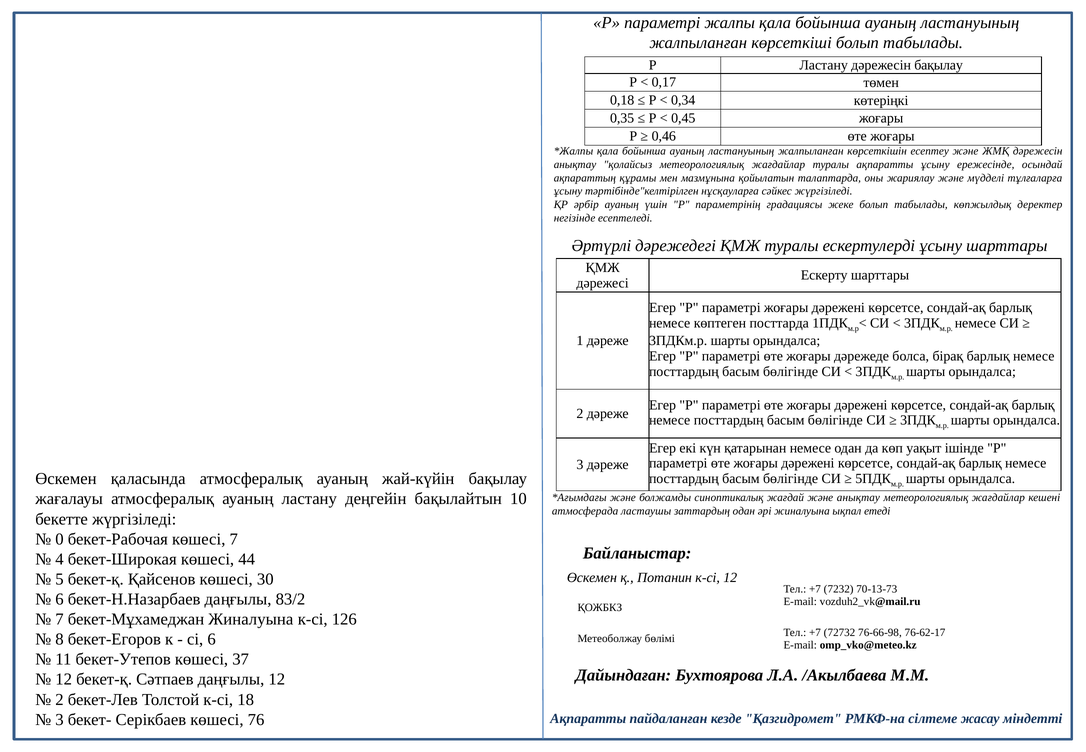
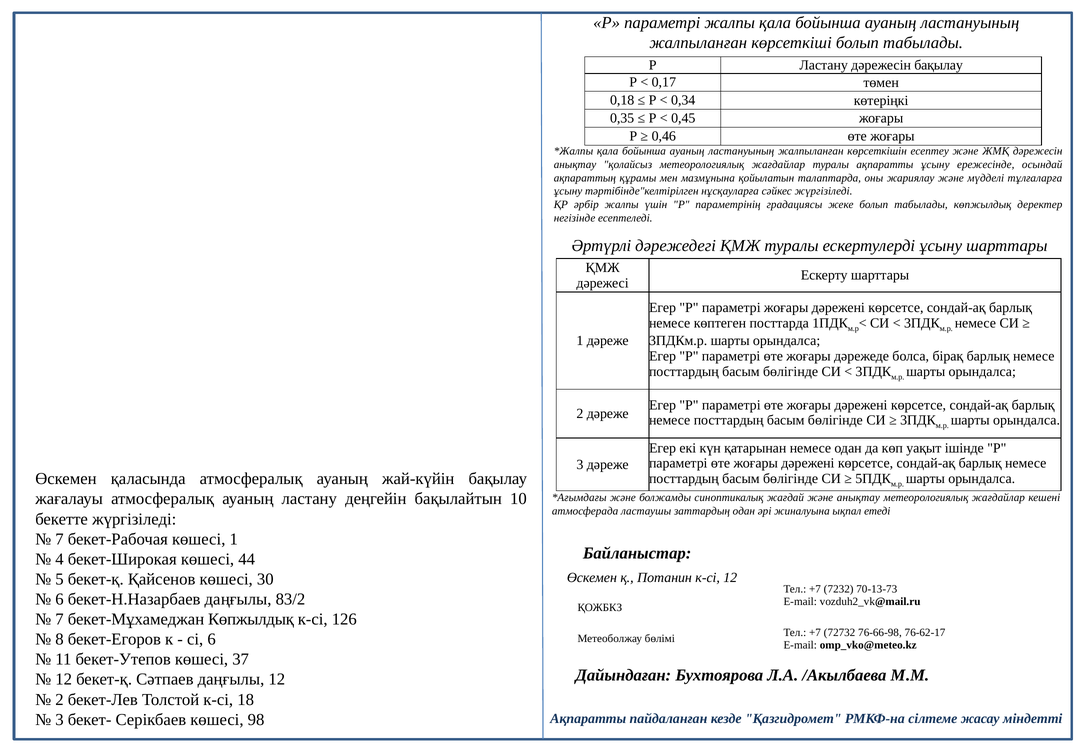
әрбір ауаның: ауаның -> жалпы
0 at (60, 539): 0 -> 7
көшесі 7: 7 -> 1
бекет-Мұхамеджан Жиналуына: Жиналуына -> Көпжылдық
76: 76 -> 98
